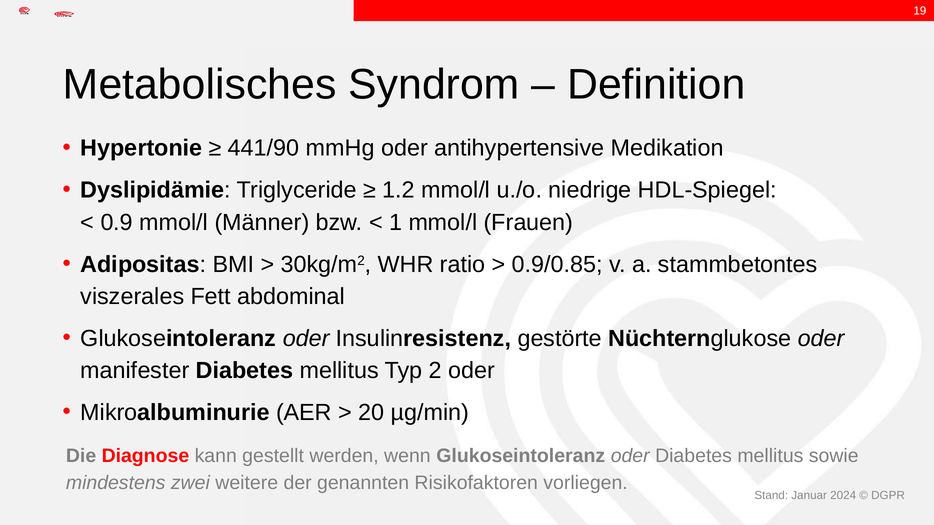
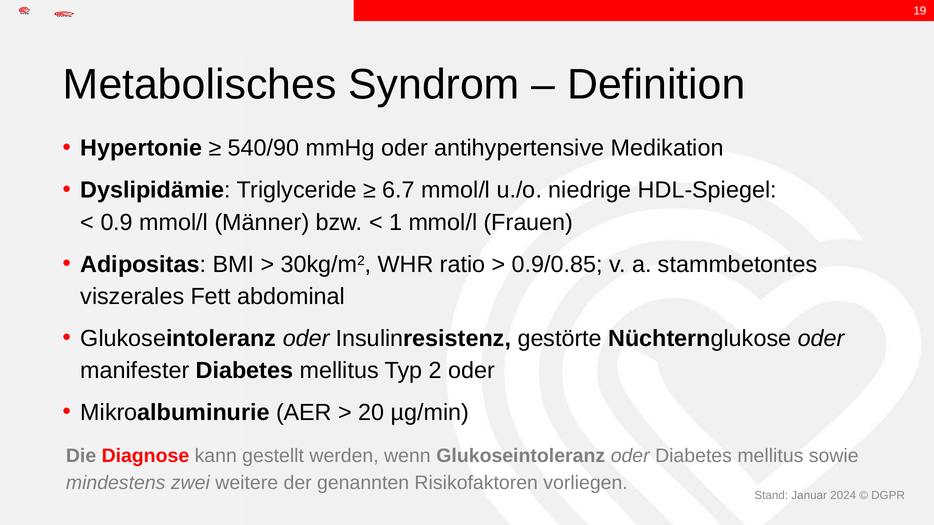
441/90: 441/90 -> 540/90
1.2: 1.2 -> 6.7
